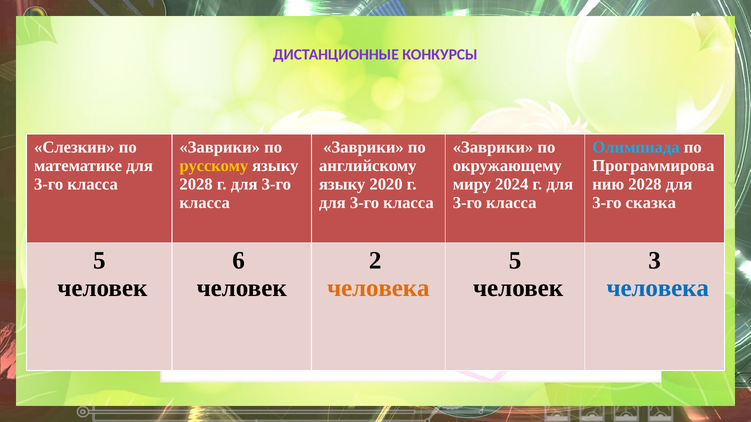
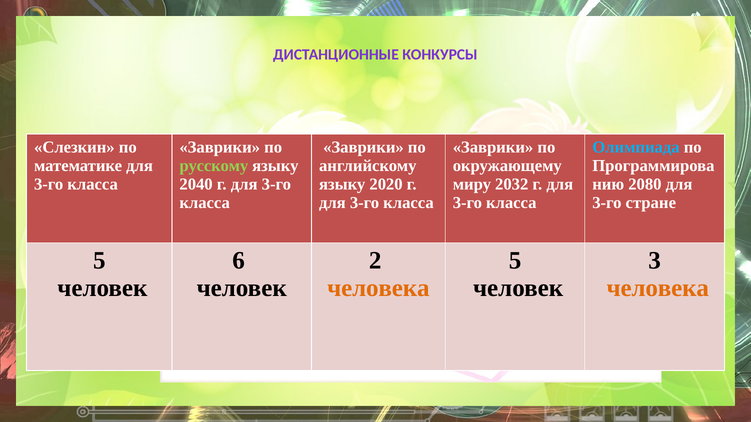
русскому colour: yellow -> light green
2028 at (196, 185): 2028 -> 2040
2024: 2024 -> 2032
2028 at (645, 185): 2028 -> 2080
сказка: сказка -> стране
человека at (658, 288) colour: blue -> orange
